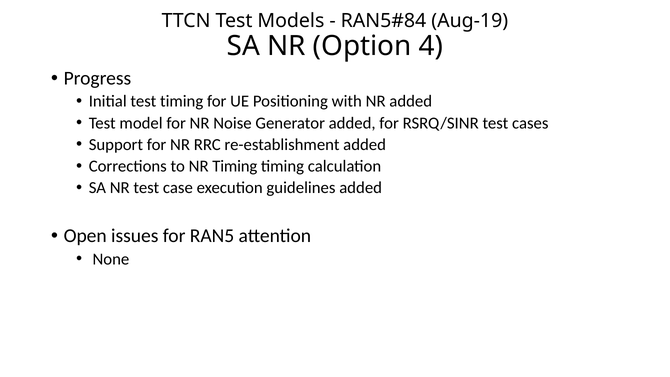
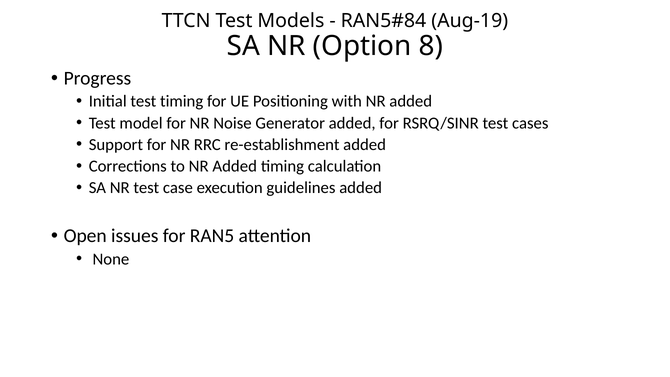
4: 4 -> 8
to NR Timing: Timing -> Added
